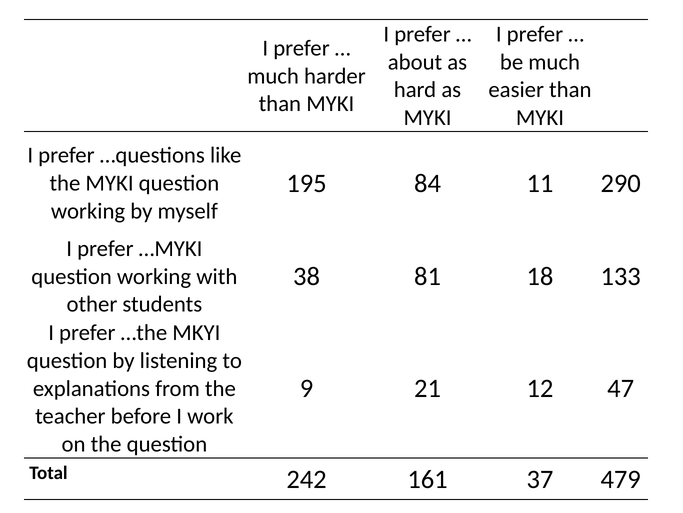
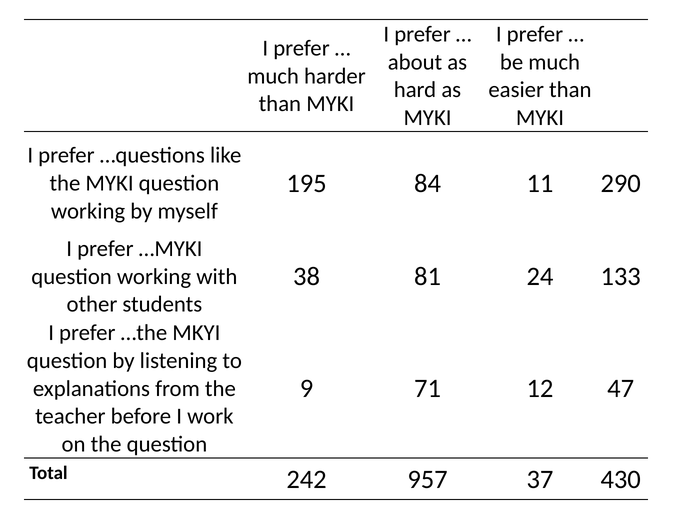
18: 18 -> 24
21: 21 -> 71
161: 161 -> 957
479: 479 -> 430
